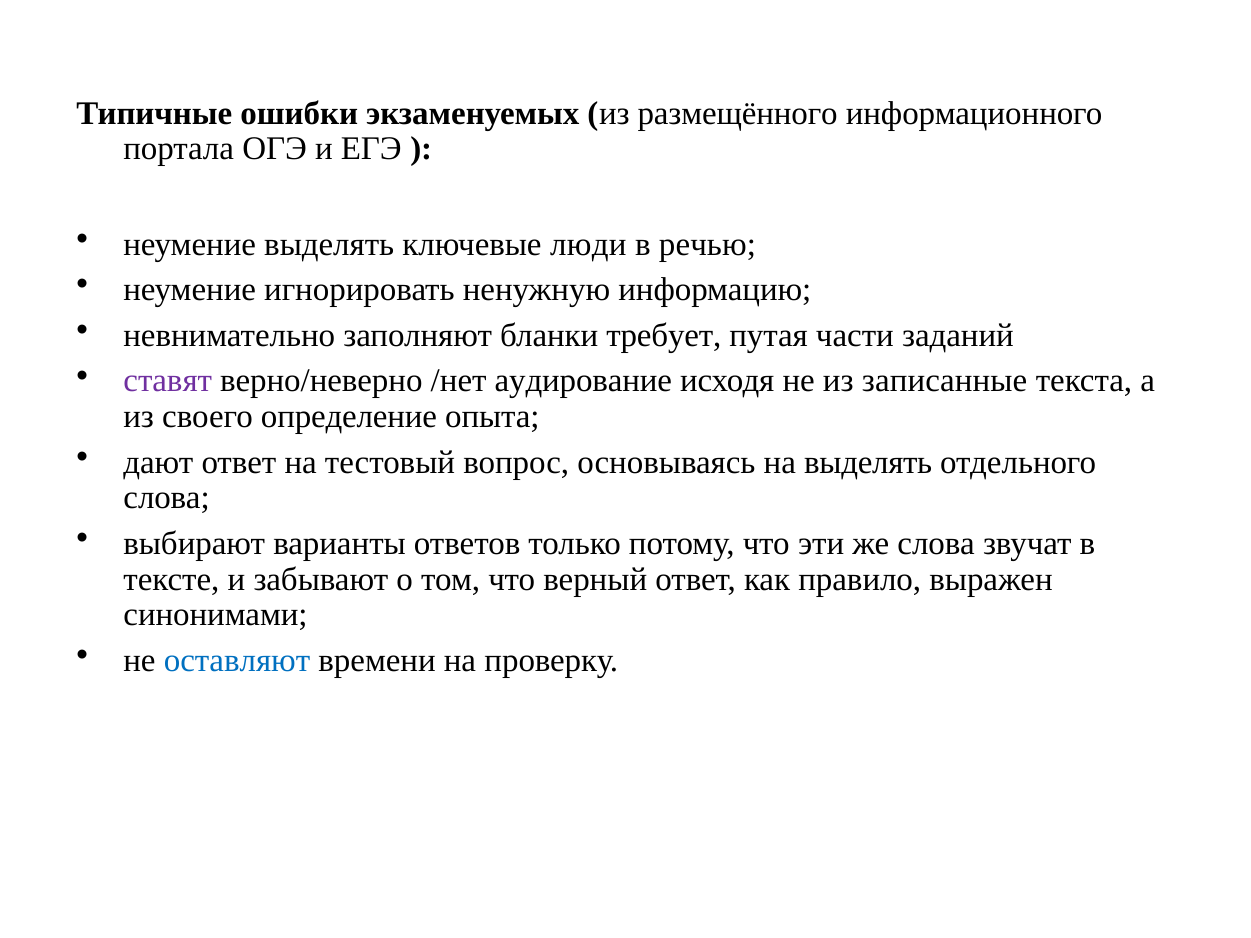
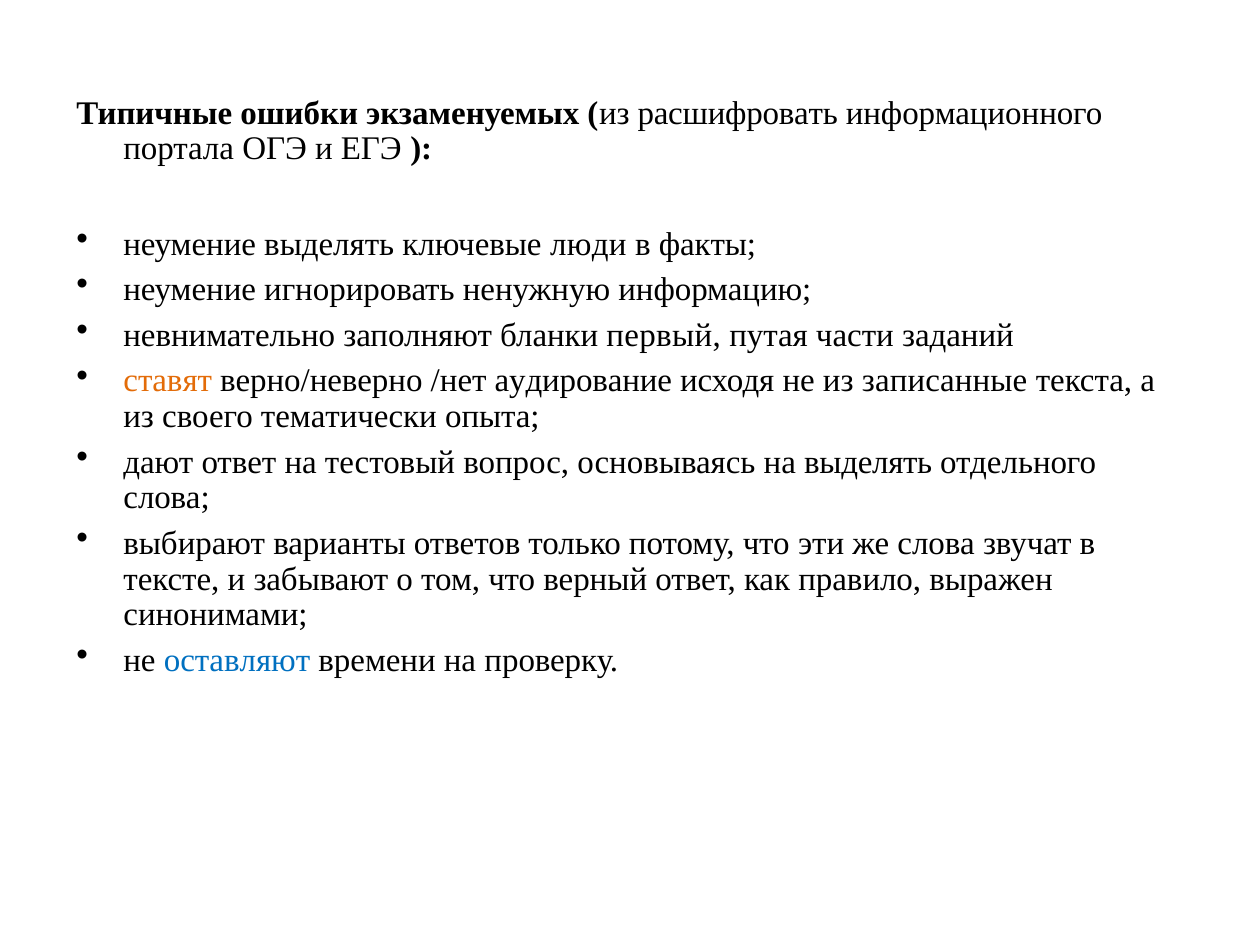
размещённого: размещённого -> расшифровать
речью: речью -> факты
требует: требует -> первый
ставят colour: purple -> orange
определение: определение -> тематически
